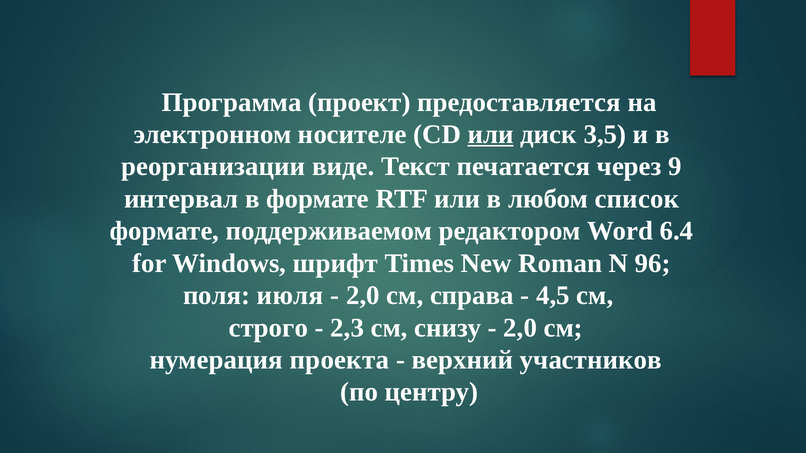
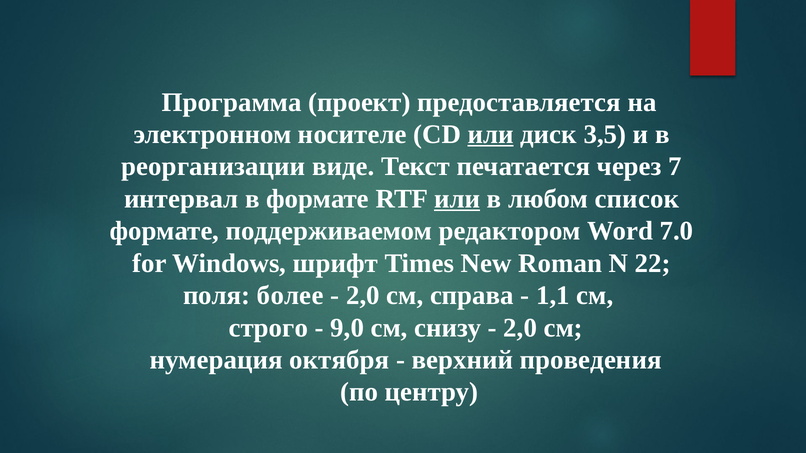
9: 9 -> 7
или at (457, 199) underline: none -> present
6.4: 6.4 -> 7.0
96: 96 -> 22
июля: июля -> более
4,5: 4,5 -> 1,1
2,3: 2,3 -> 9,0
проекта: проекта -> октября
участников: участников -> проведения
